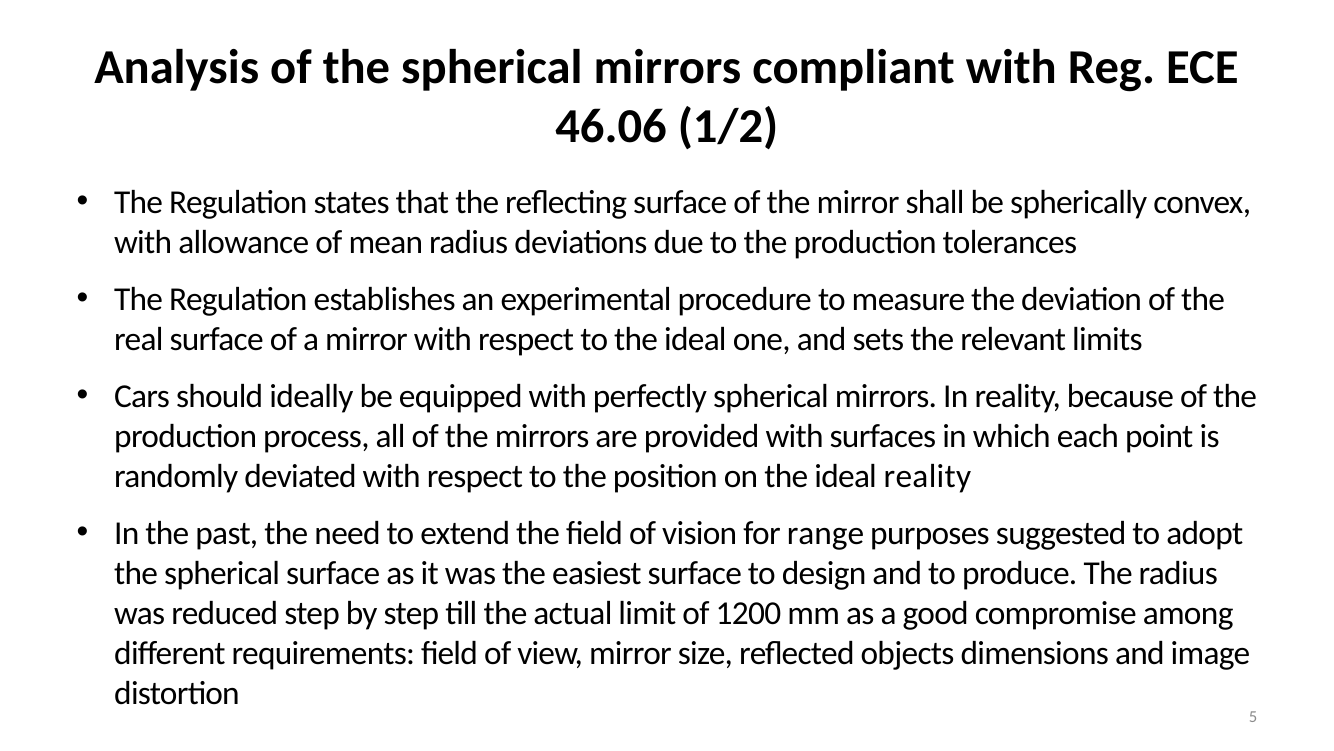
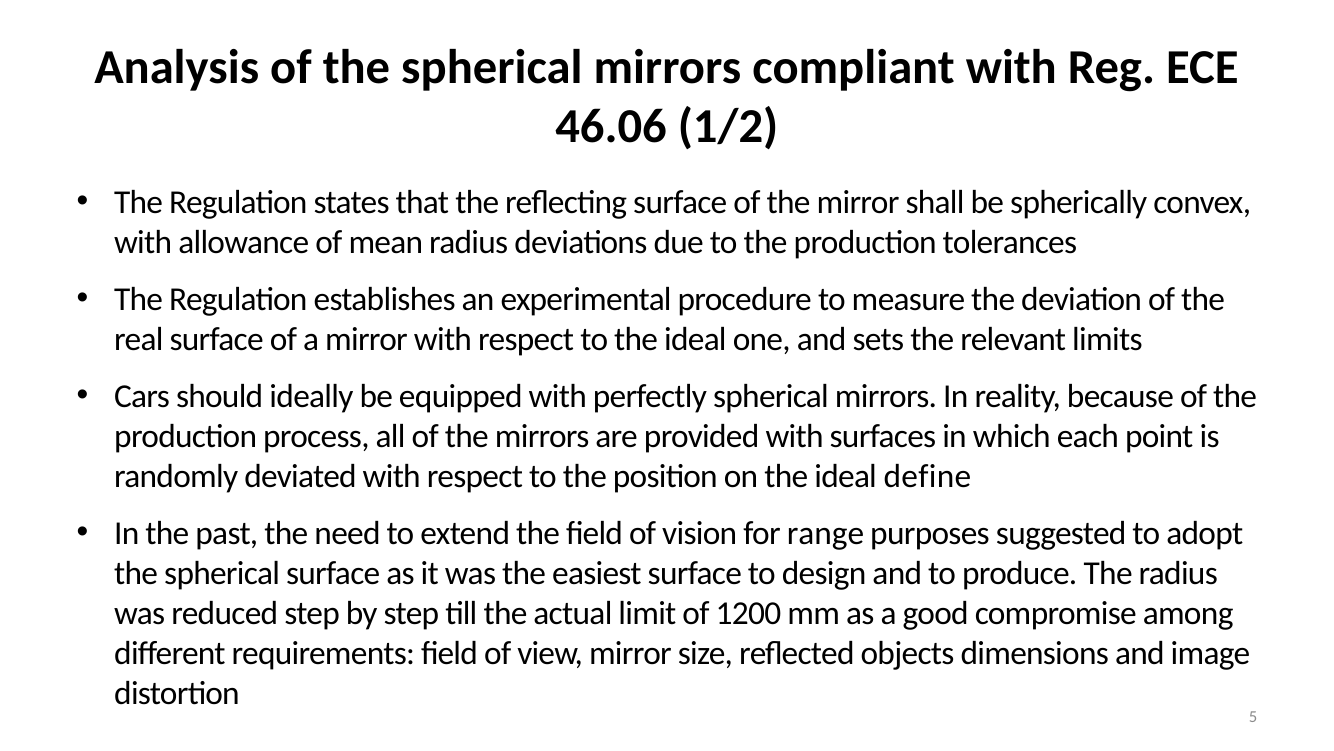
ideal reality: reality -> define
